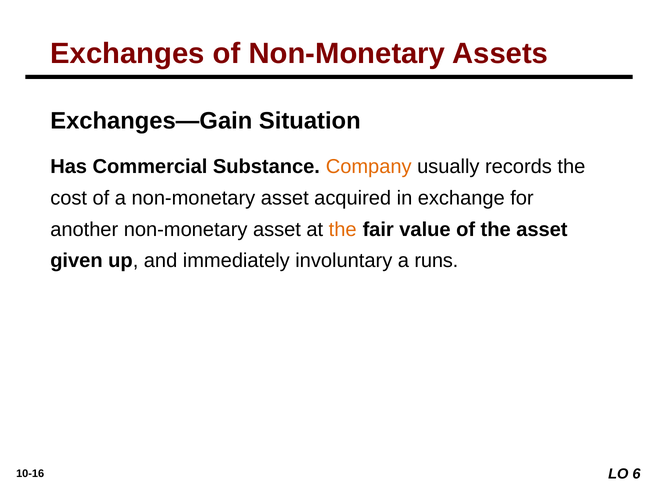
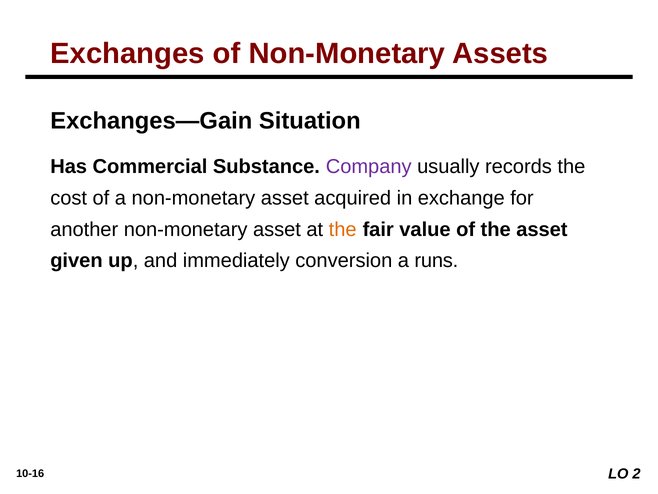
Company colour: orange -> purple
involuntary: involuntary -> conversion
6: 6 -> 2
